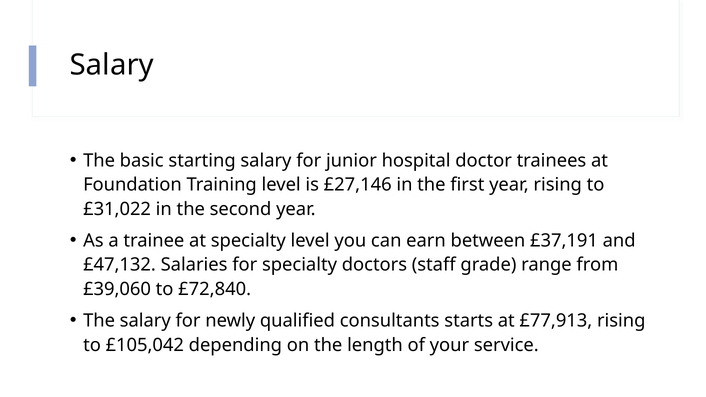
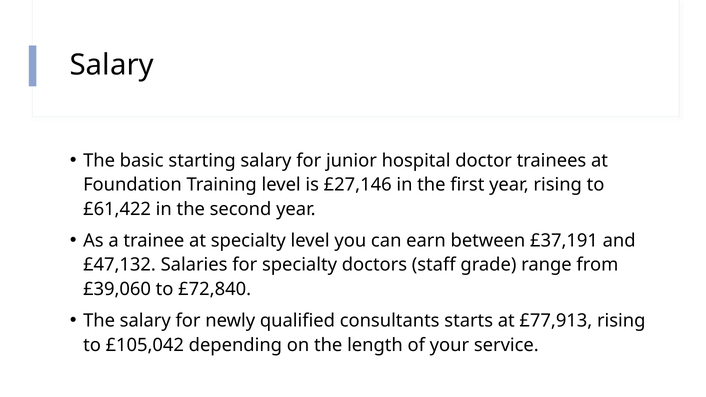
£31,022: £31,022 -> £61,422
